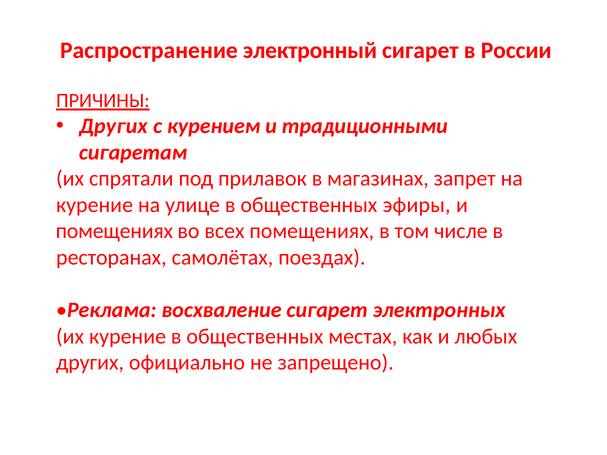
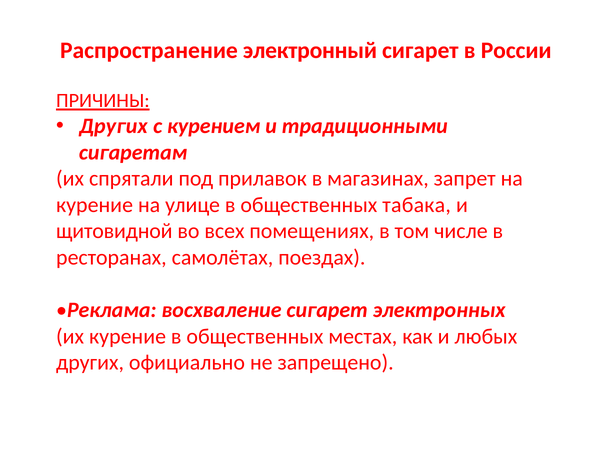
эфиры: эфиры -> табака
помещениях at (114, 231): помещениях -> щитовидной
